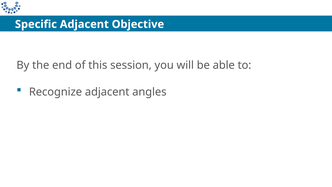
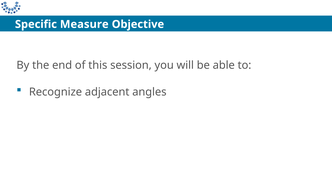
Specific Adjacent: Adjacent -> Measure
